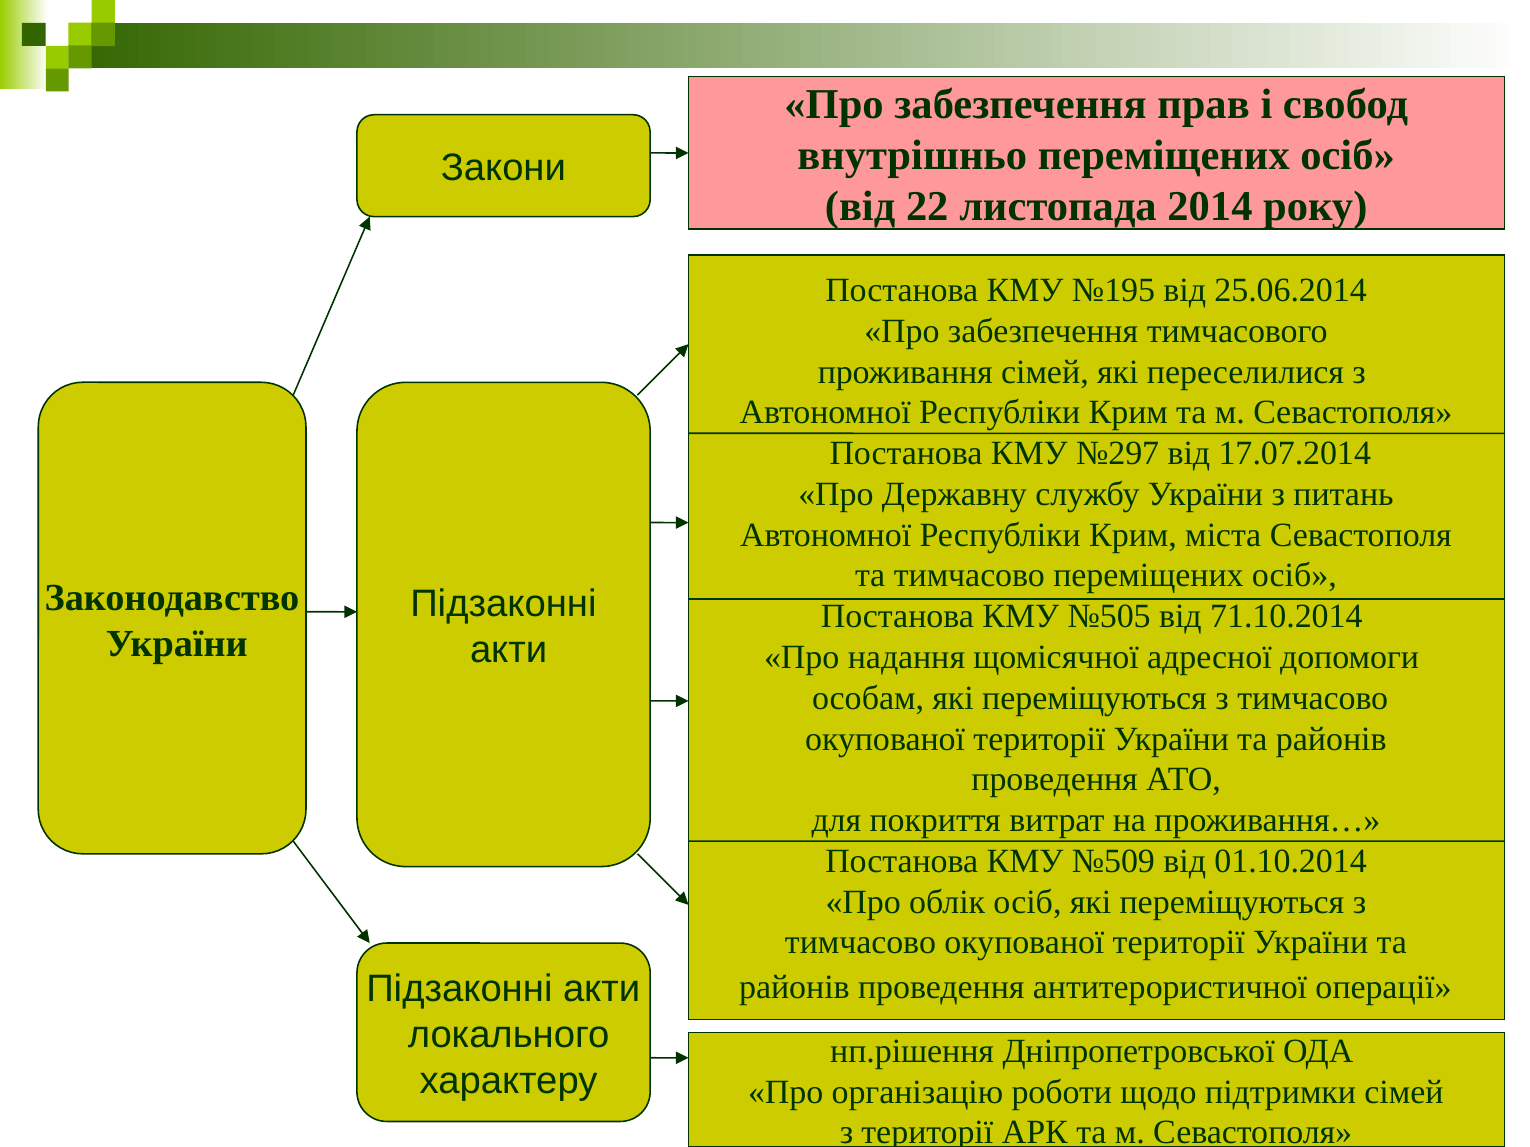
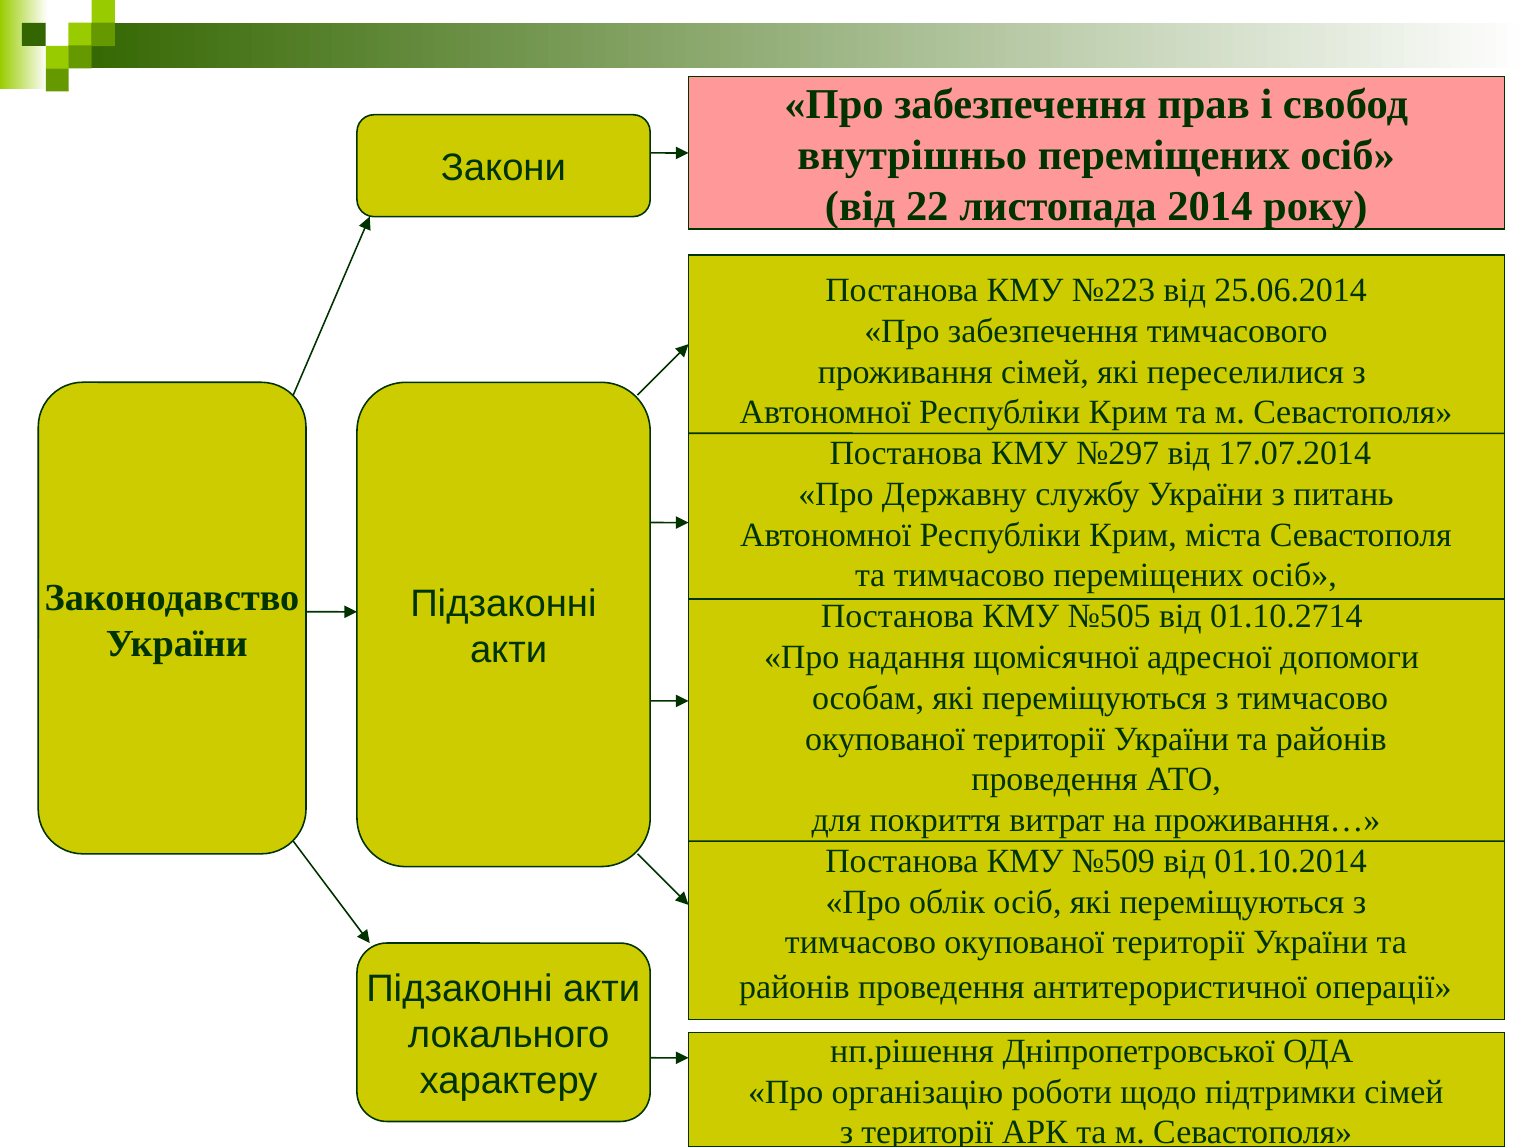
№195: №195 -> №223
71.10.2014: 71.10.2014 -> 01.10.2714
